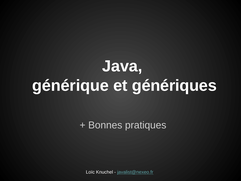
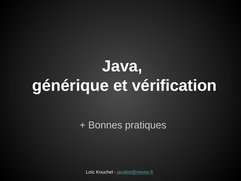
génériques: génériques -> vérification
